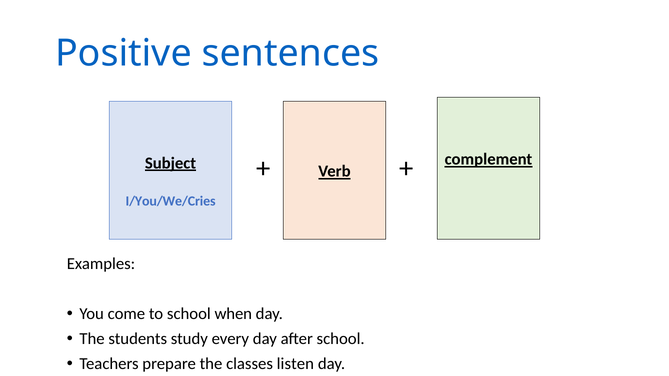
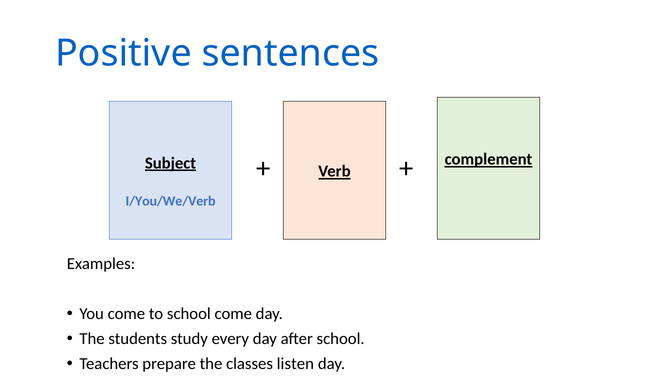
I/You/We/Cries: I/You/We/Cries -> I/You/We/Verb
school when: when -> come
